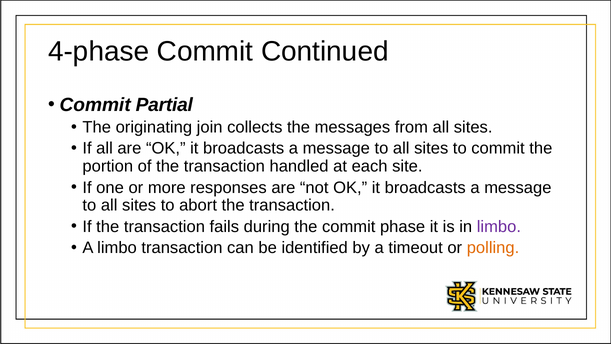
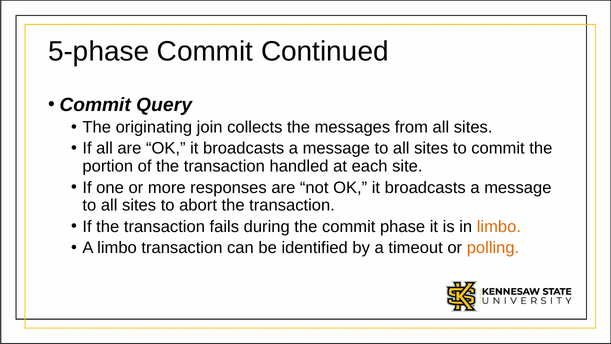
4-phase: 4-phase -> 5-phase
Partial: Partial -> Query
limbo at (499, 226) colour: purple -> orange
